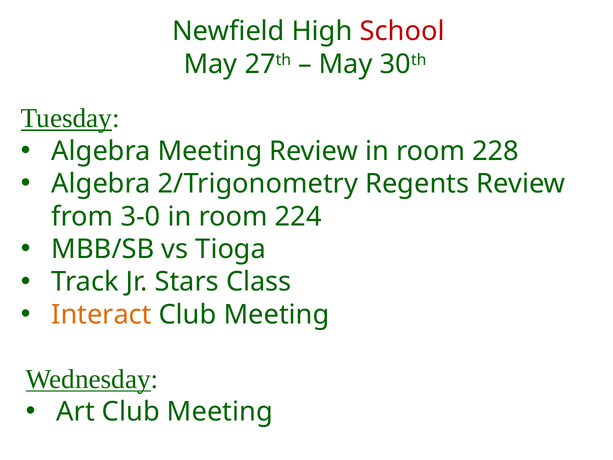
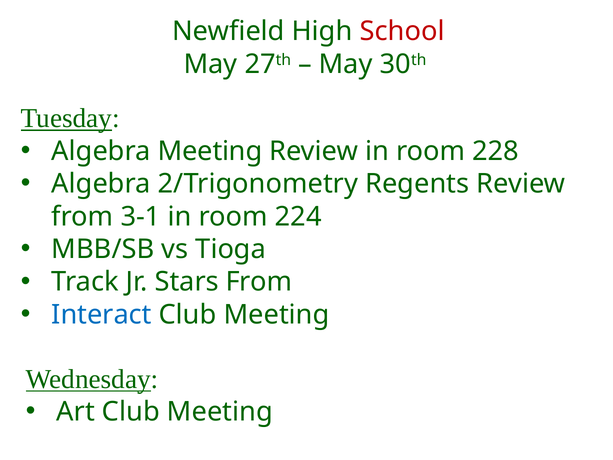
3-0: 3-0 -> 3-1
Stars Class: Class -> From
Interact colour: orange -> blue
